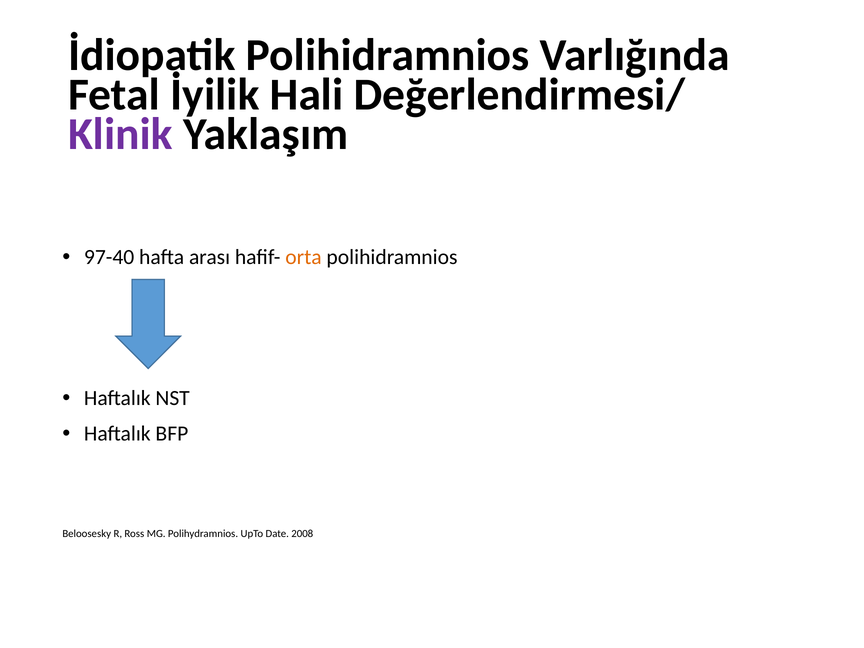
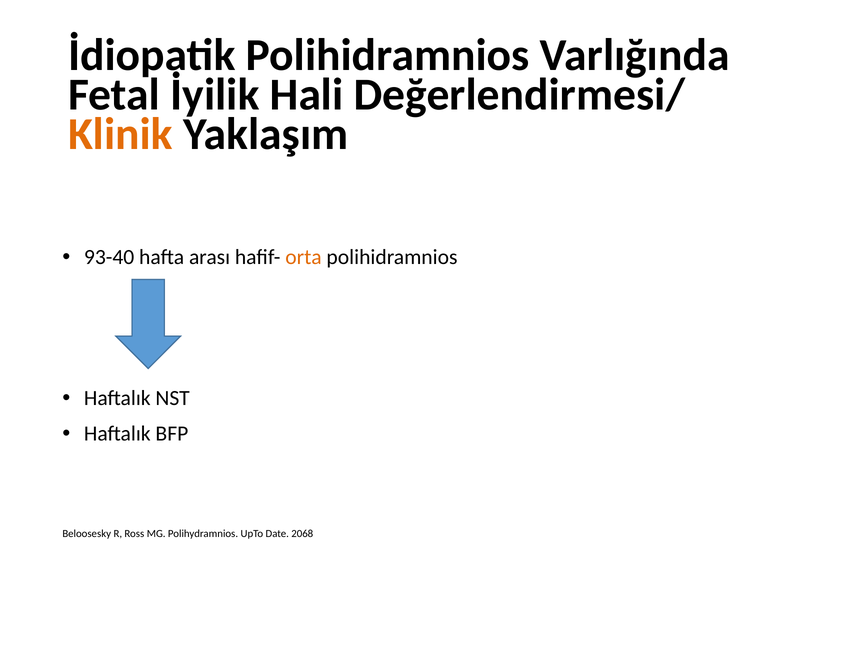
Klinik colour: purple -> orange
97-40: 97-40 -> 93-40
2008: 2008 -> 2068
